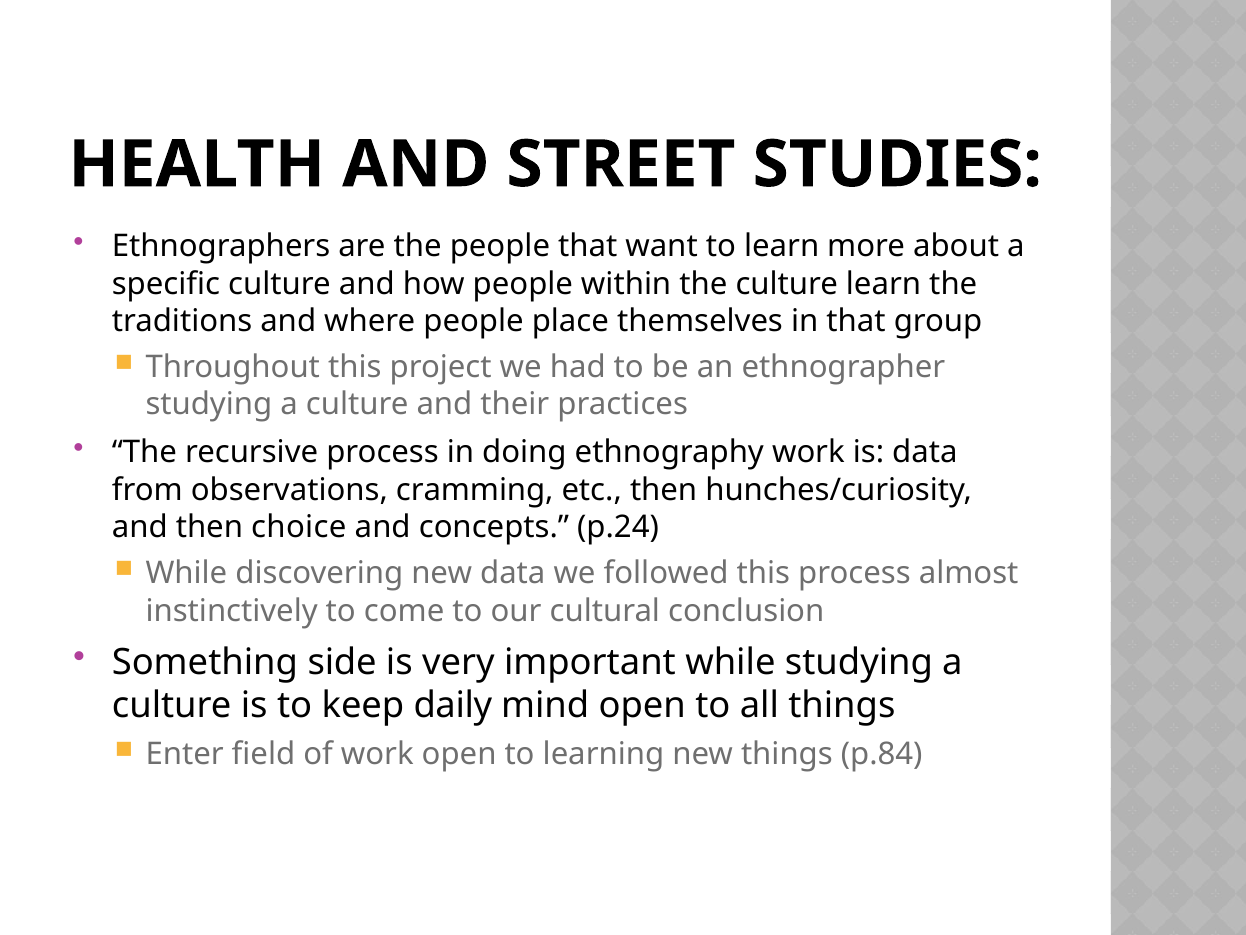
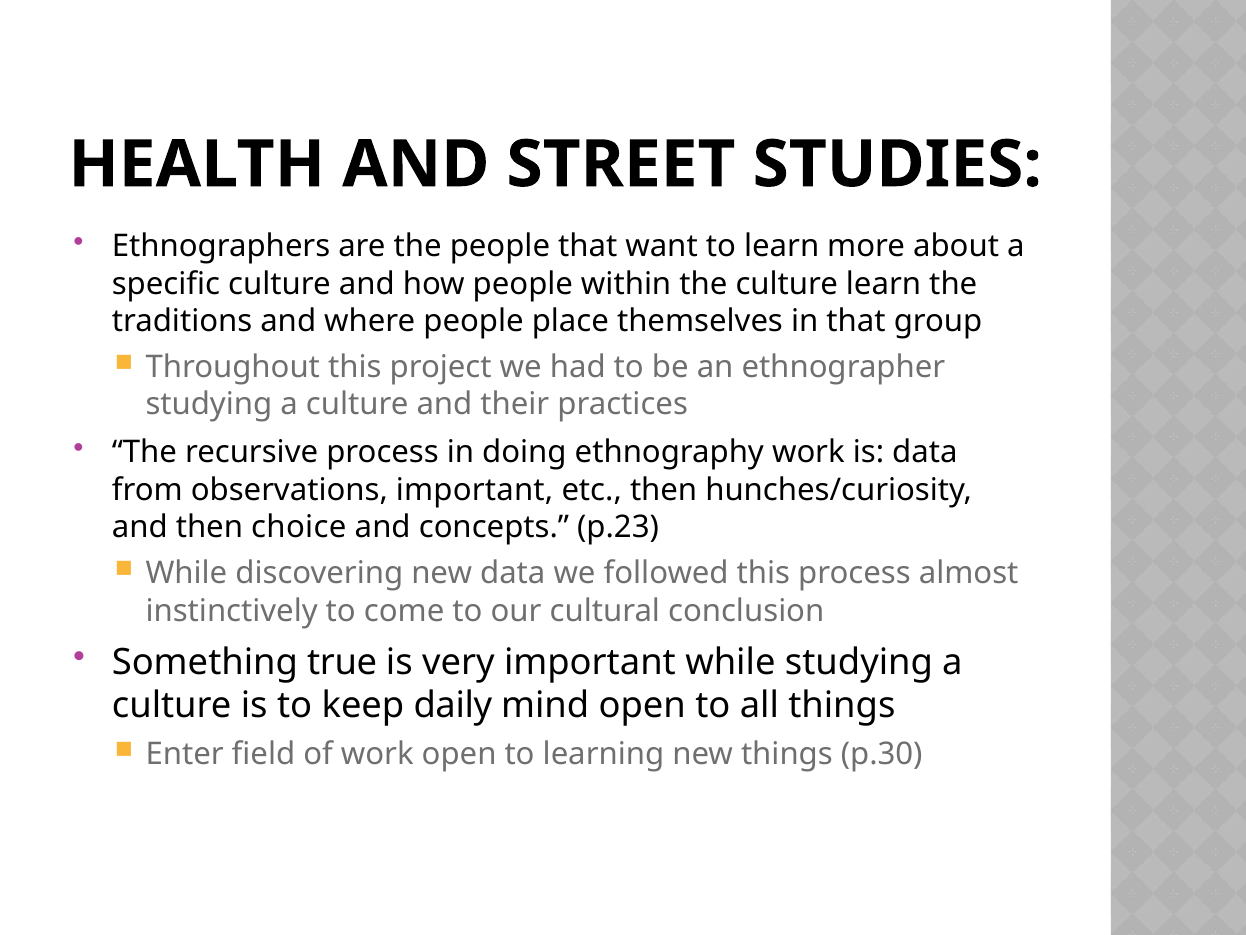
observations cramming: cramming -> important
p.24: p.24 -> p.23
side: side -> true
p.84: p.84 -> p.30
